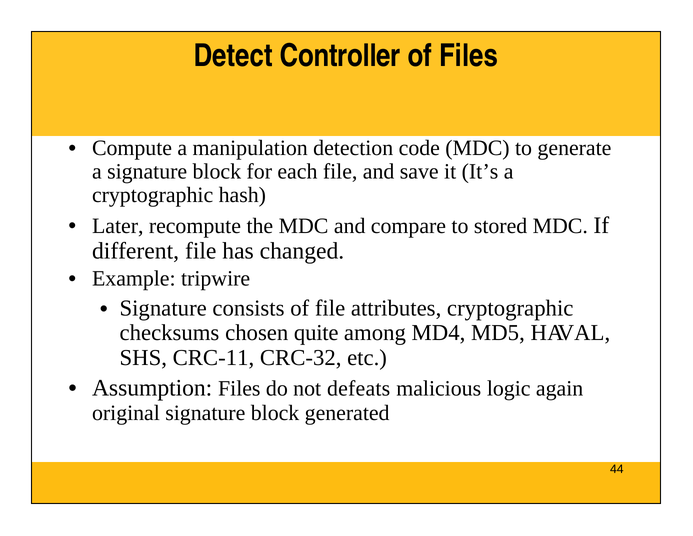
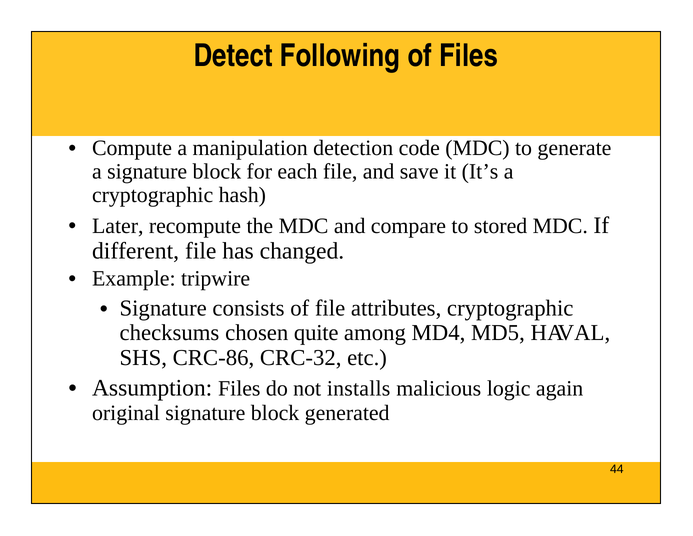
Controller: Controller -> Following
CRC-11: CRC-11 -> CRC-86
defeats: defeats -> installs
